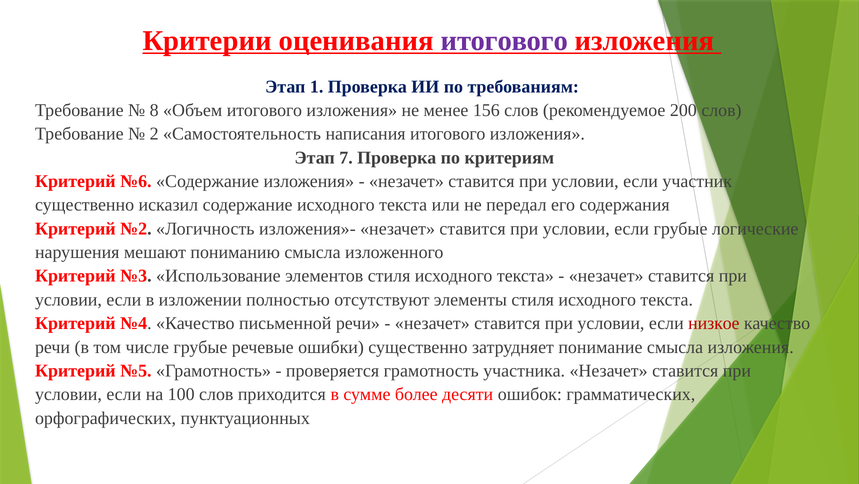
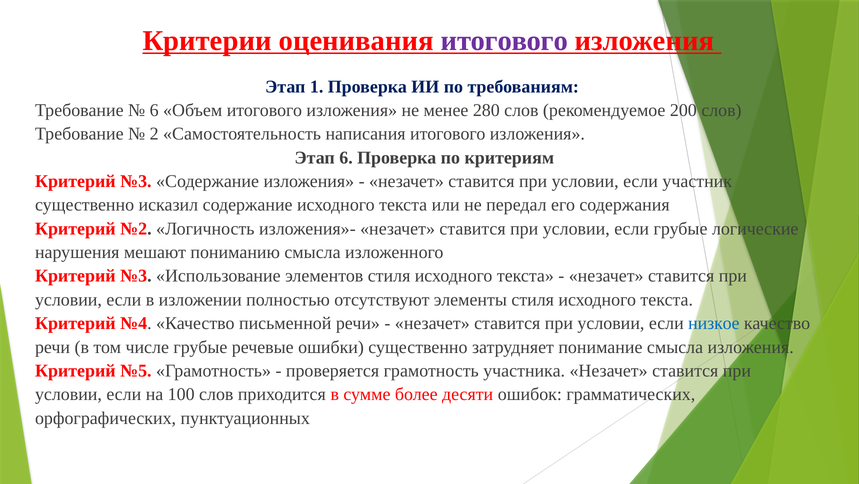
8 at (154, 110): 8 -> 6
156: 156 -> 280
Этап 7: 7 -> 6
№6 at (136, 181): №6 -> №3
низкое colour: red -> blue
